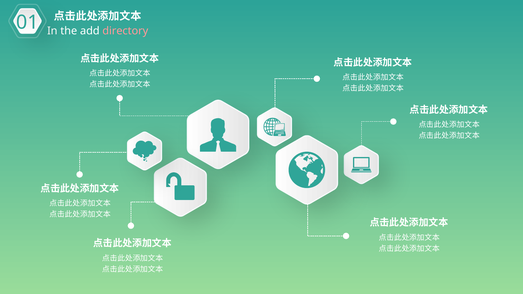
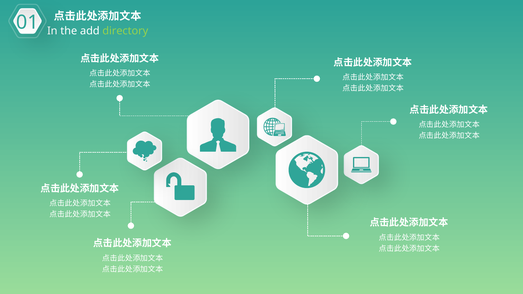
directory colour: pink -> light green
